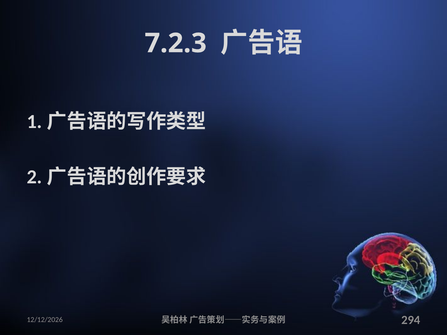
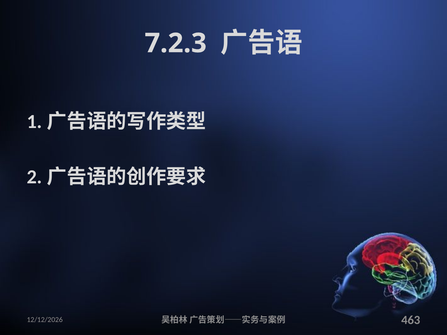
294: 294 -> 463
